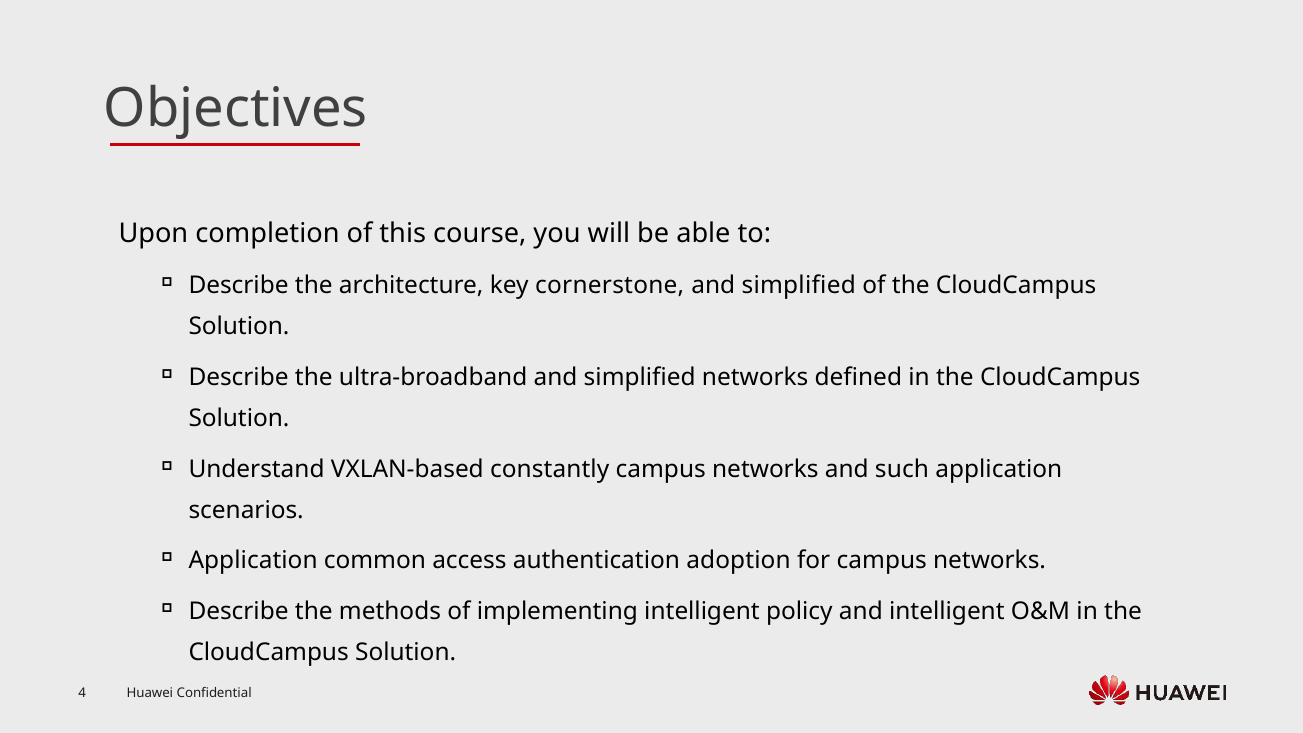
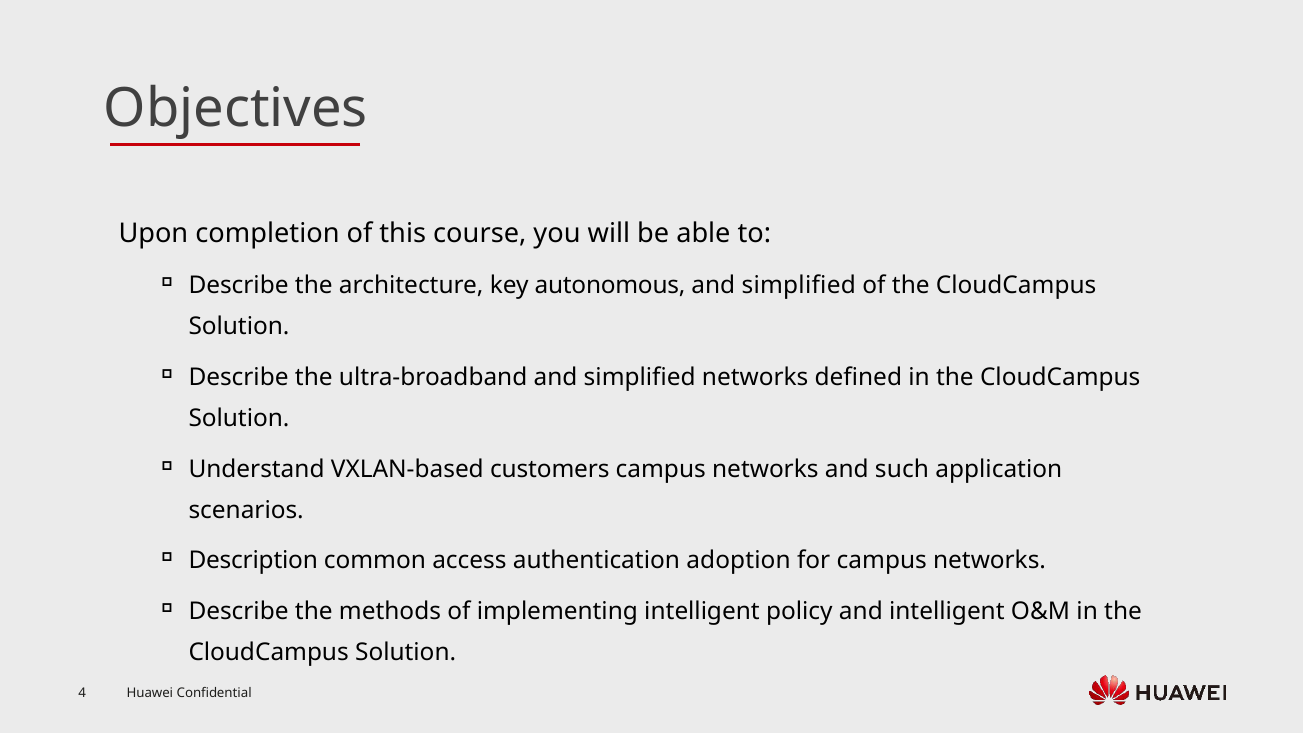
cornerstone: cornerstone -> autonomous
constantly: constantly -> customers
Application at (253, 561): Application -> Description
